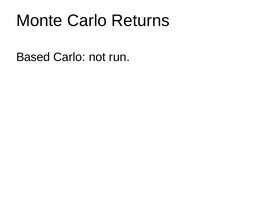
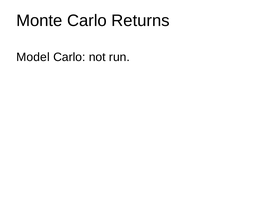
Based: Based -> Model
